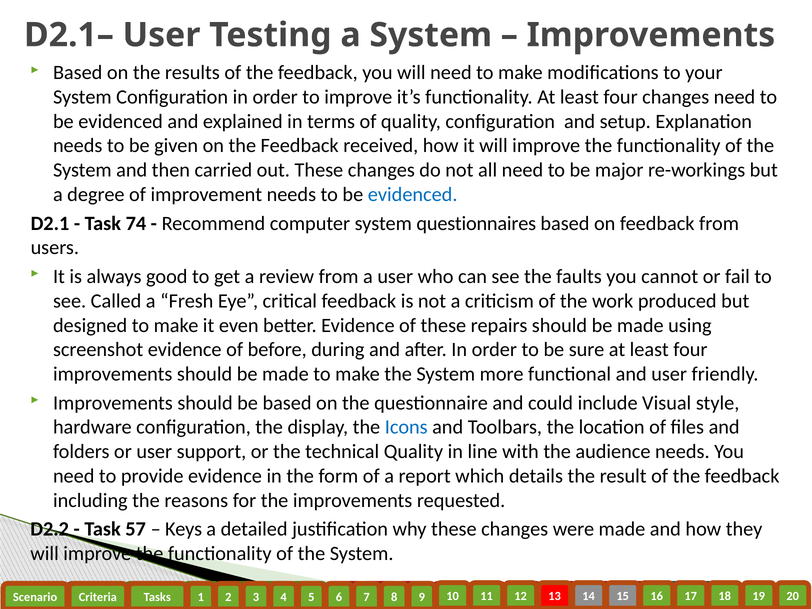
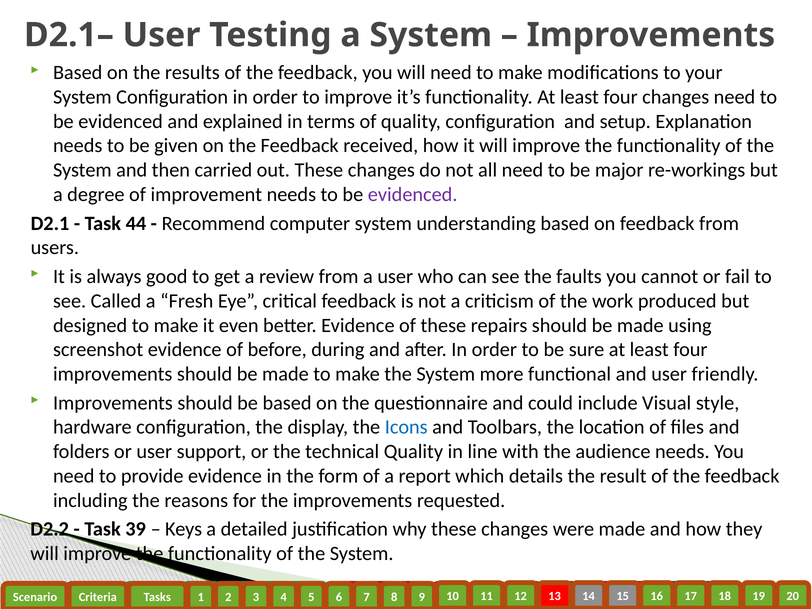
evidenced at (413, 195) colour: blue -> purple
74: 74 -> 44
questionnaires: questionnaires -> understanding
57: 57 -> 39
